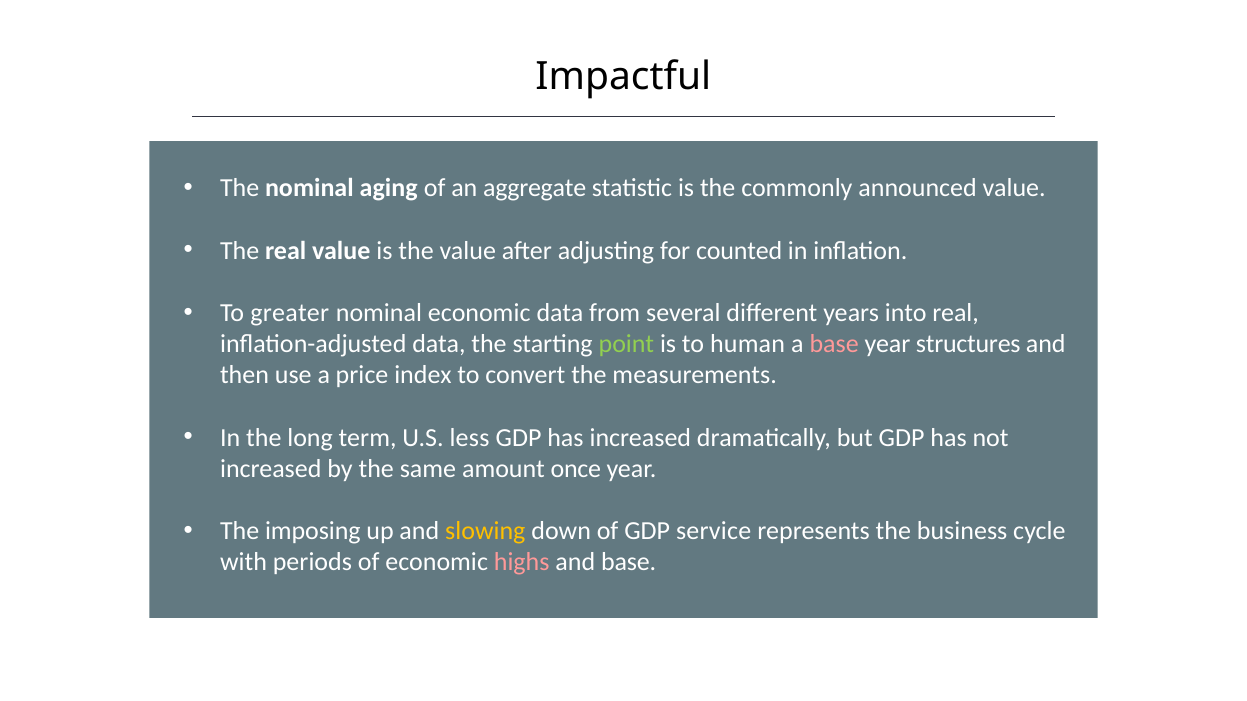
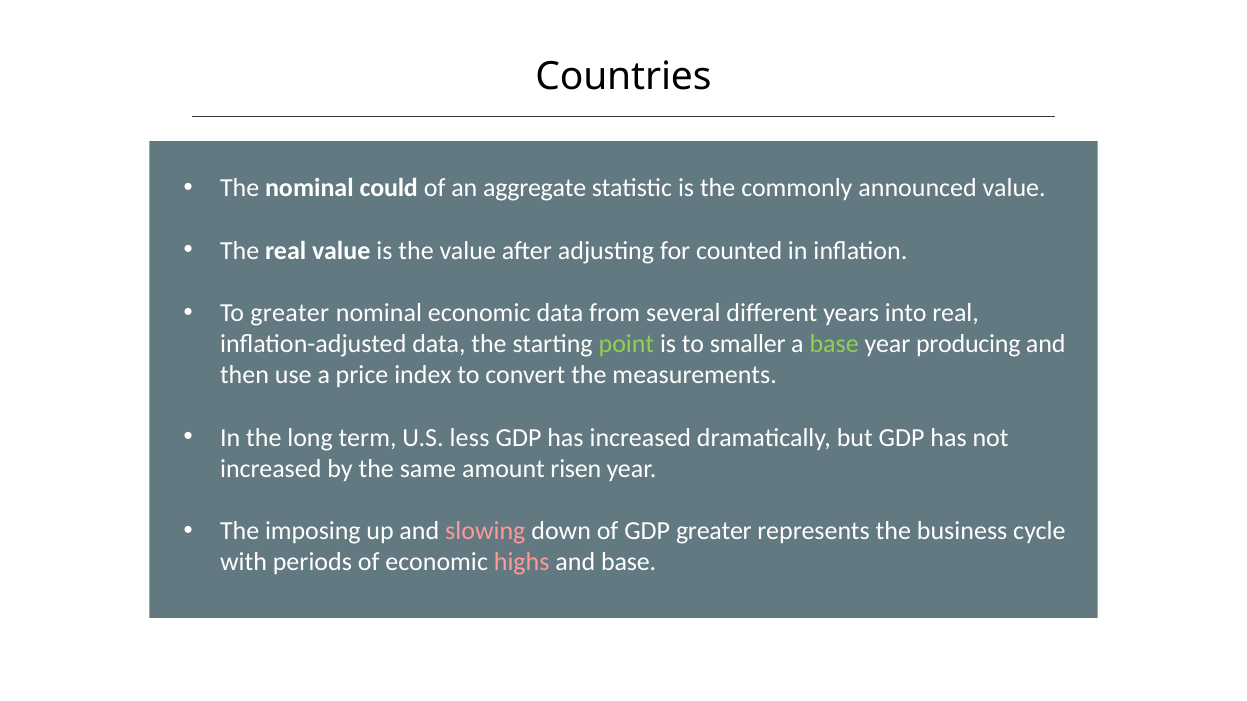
Impactful: Impactful -> Countries
aging: aging -> could
human: human -> smaller
base at (834, 344) colour: pink -> light green
structures: structures -> producing
once: once -> risen
slowing colour: yellow -> pink
GDP service: service -> greater
